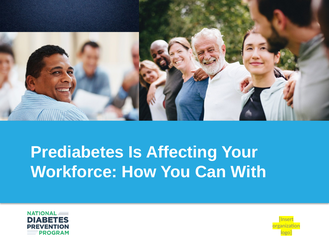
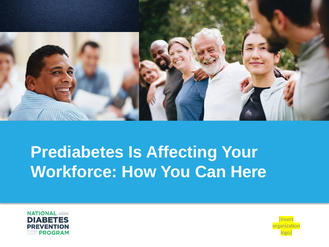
With: With -> Here
